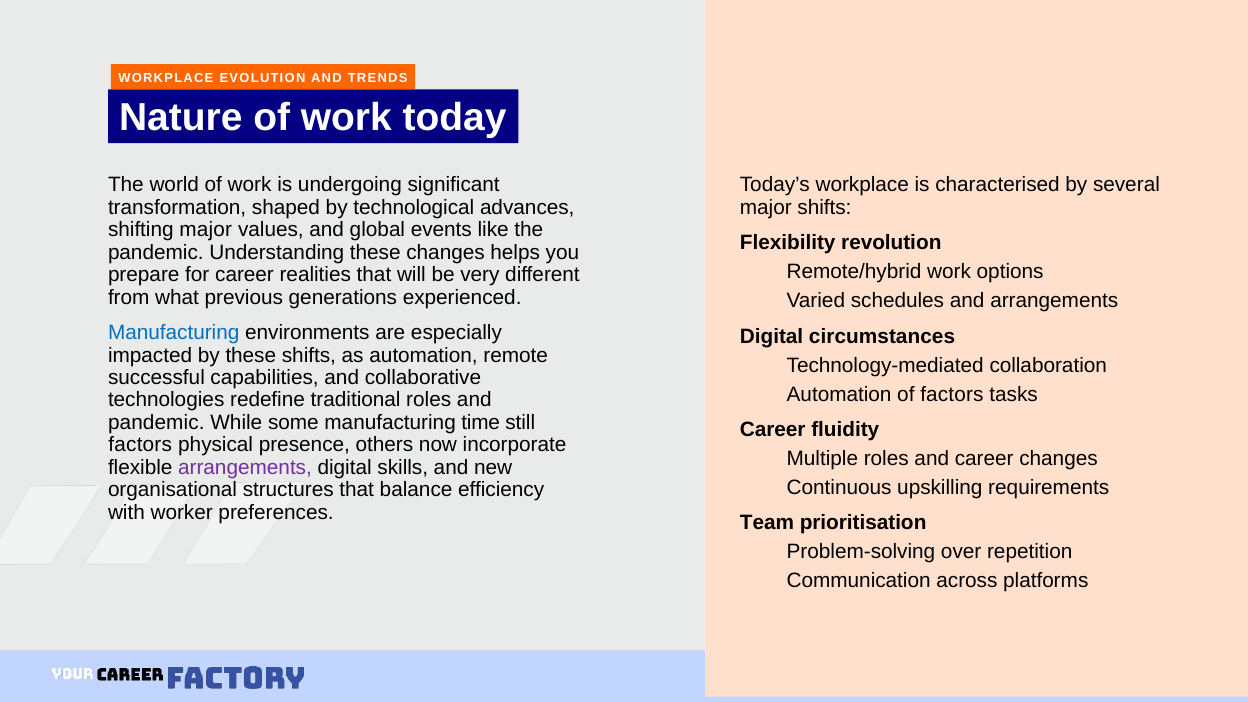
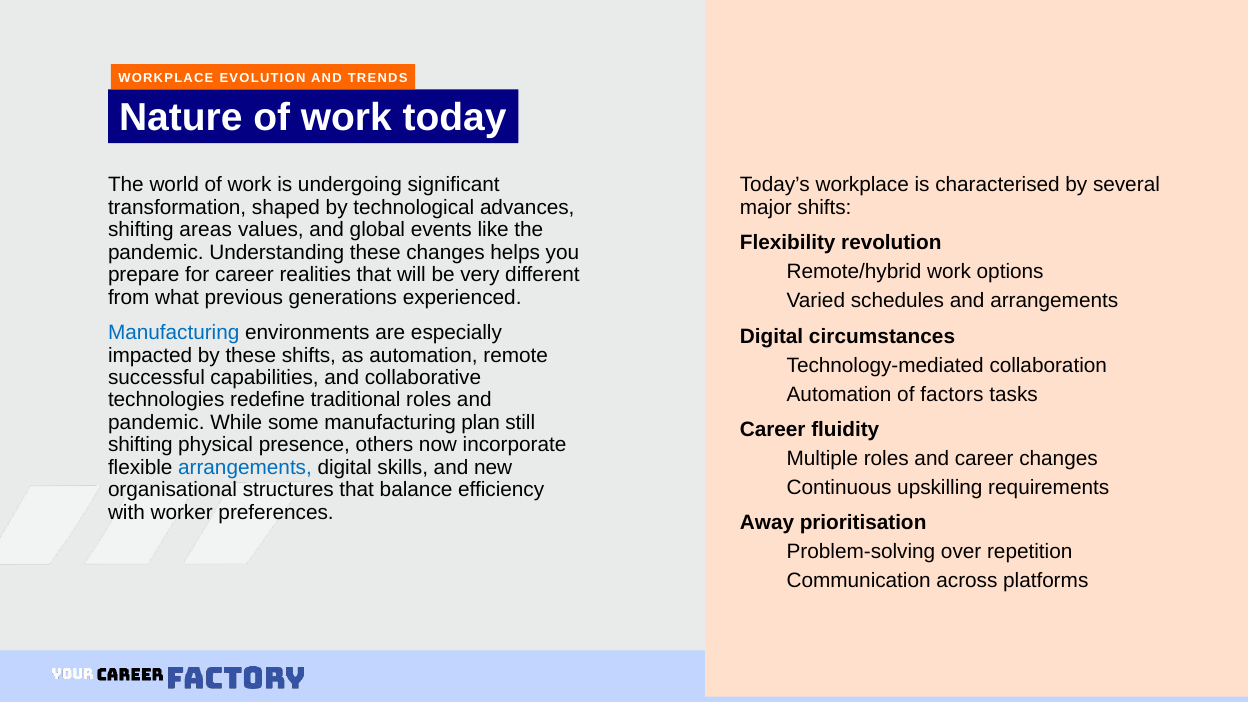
shifting major: major -> areas
time: time -> plan
factors at (140, 445): factors -> shifting
arrangements at (245, 467) colour: purple -> blue
Team: Team -> Away
